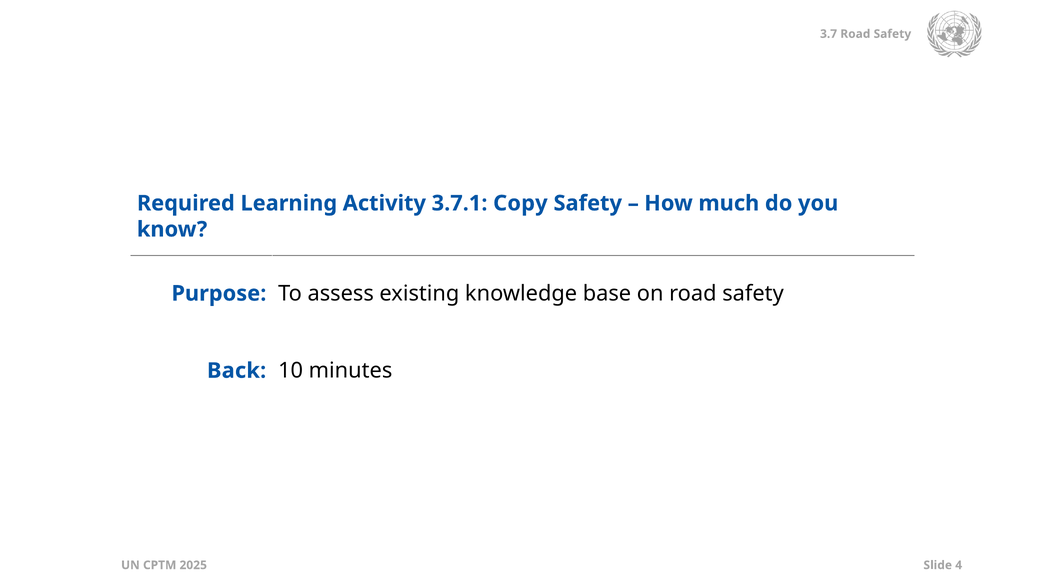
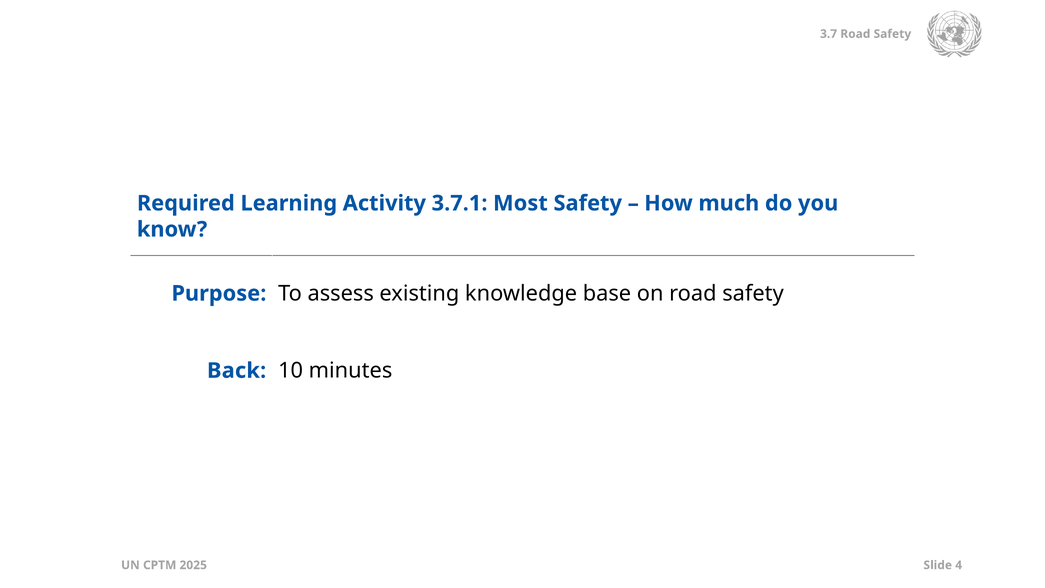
Copy: Copy -> Most
